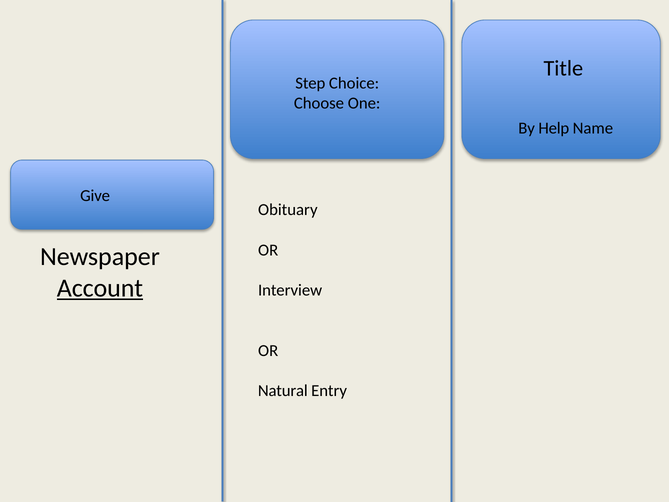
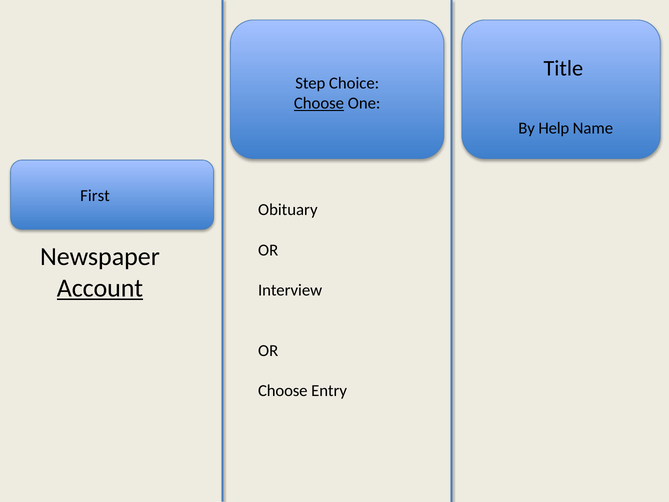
Choose at (319, 103) underline: none -> present
Give: Give -> First
Natural at (283, 390): Natural -> Choose
